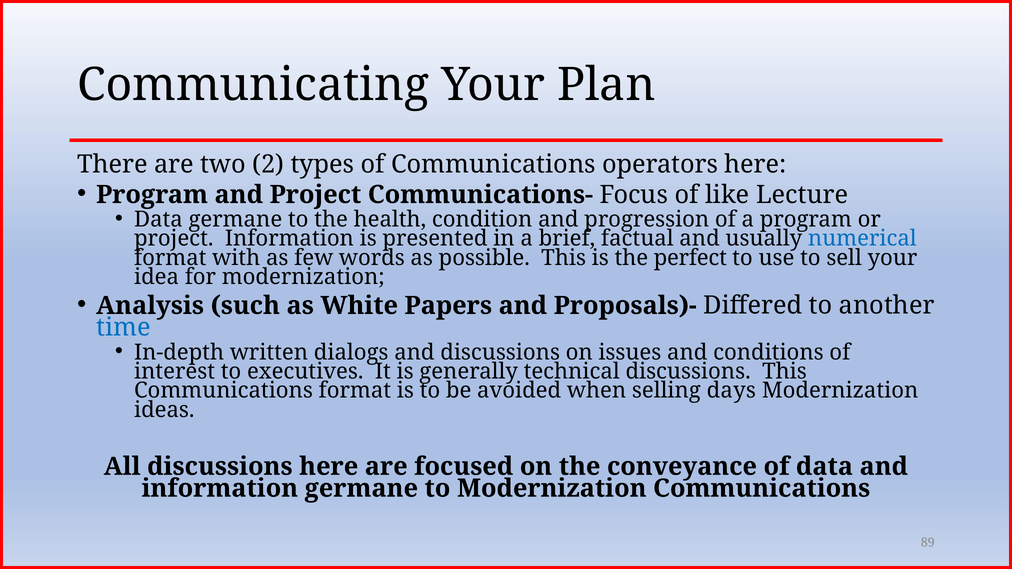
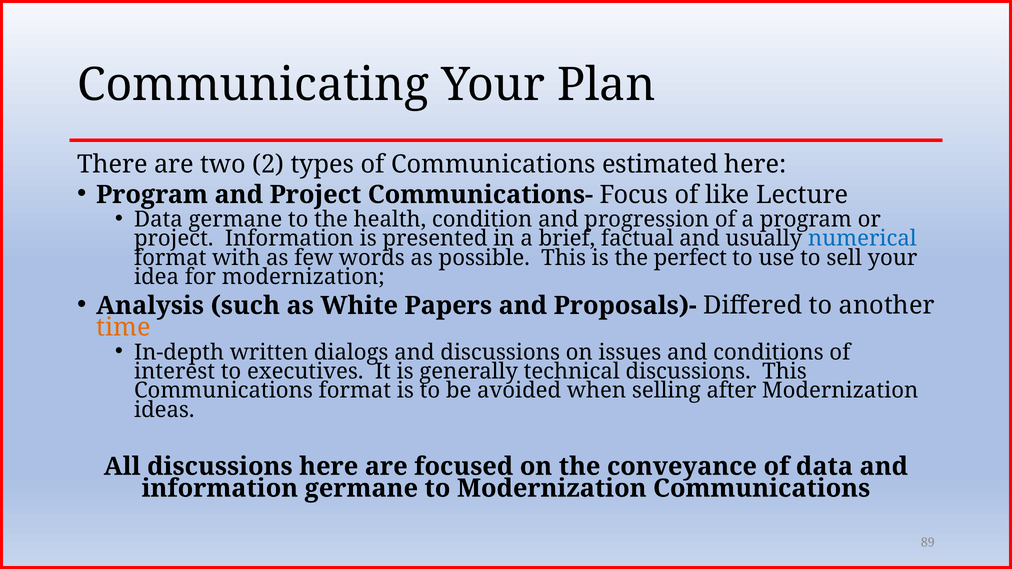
operators: operators -> estimated
time colour: blue -> orange
days: days -> after
